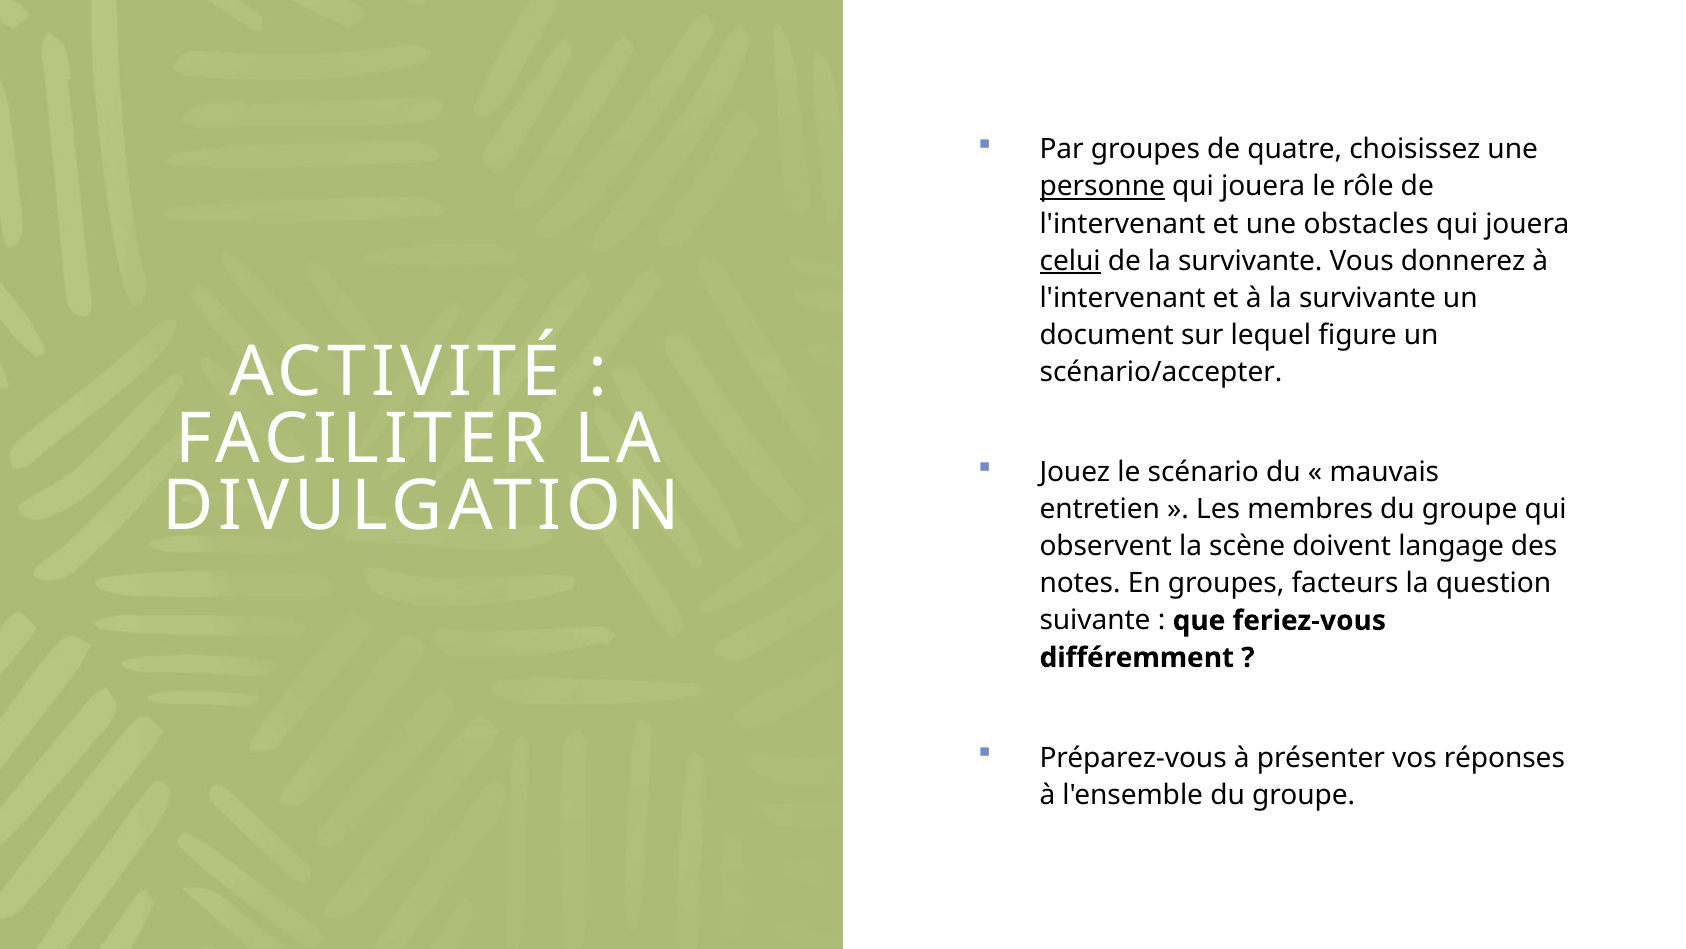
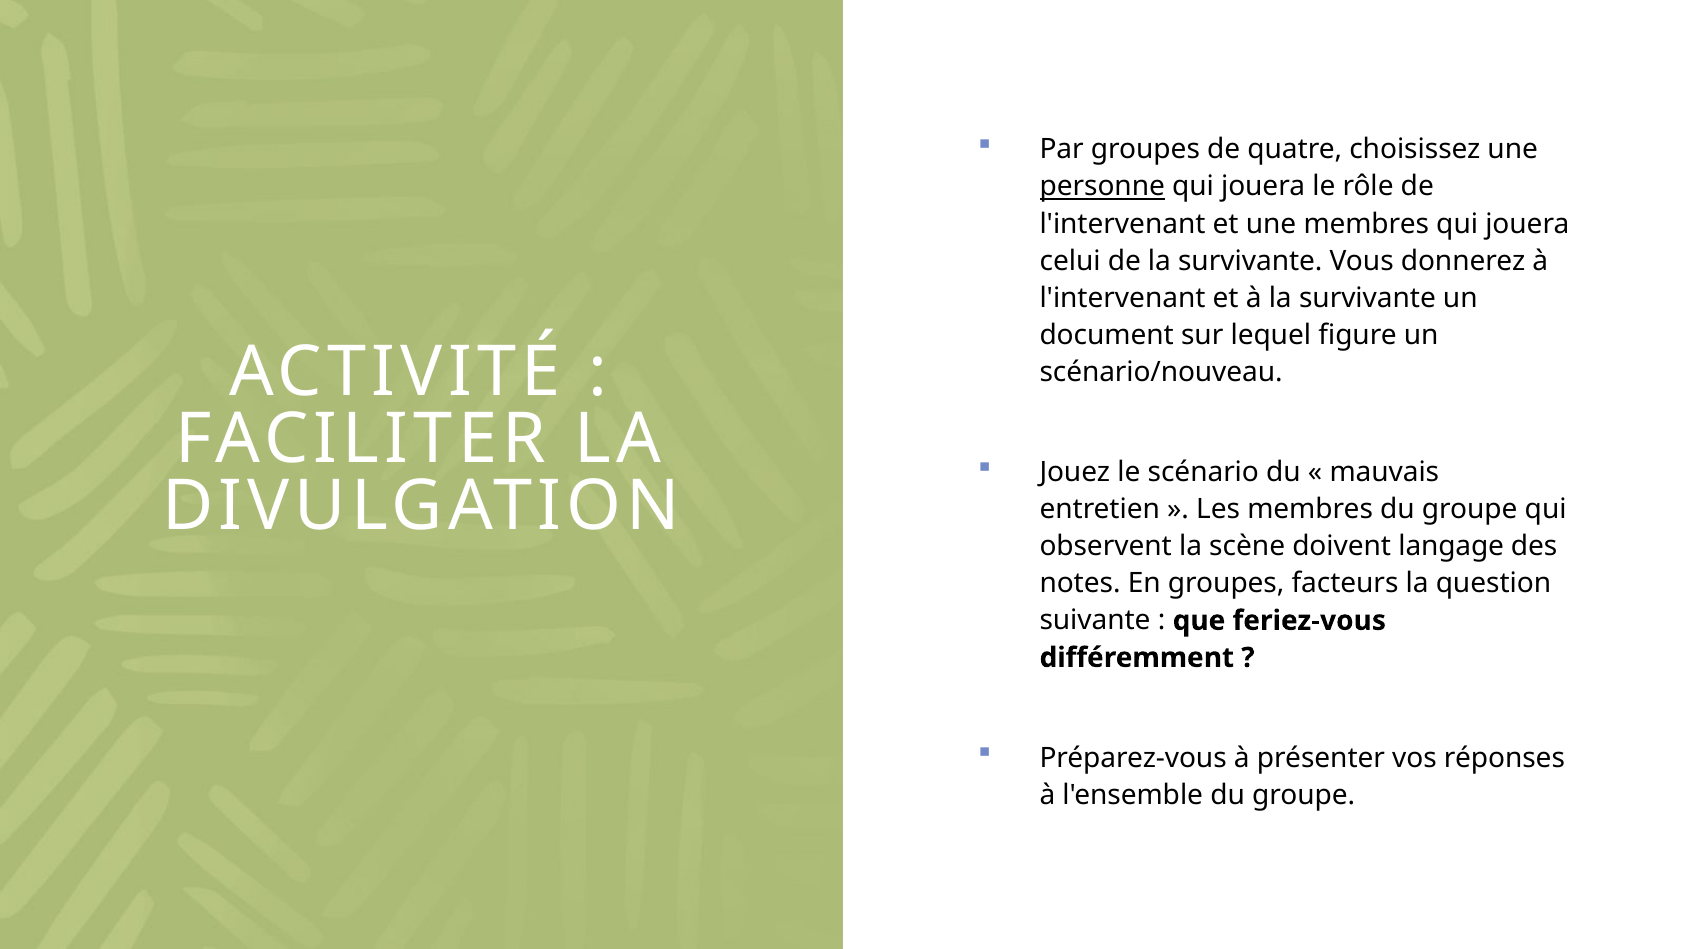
une obstacles: obstacles -> membres
celui underline: present -> none
scénario/accepter: scénario/accepter -> scénario/nouveau
